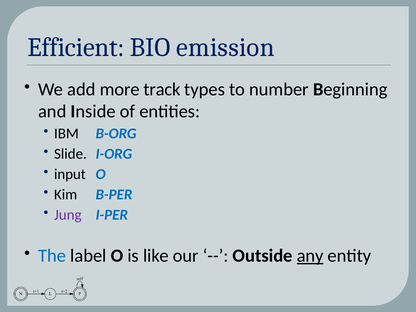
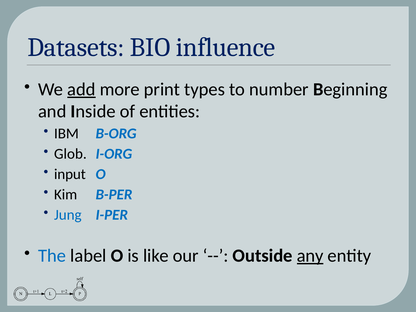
Efficient: Efficient -> Datasets
emission: emission -> influence
add underline: none -> present
track: track -> print
Slide: Slide -> Glob
Jung colour: purple -> blue
